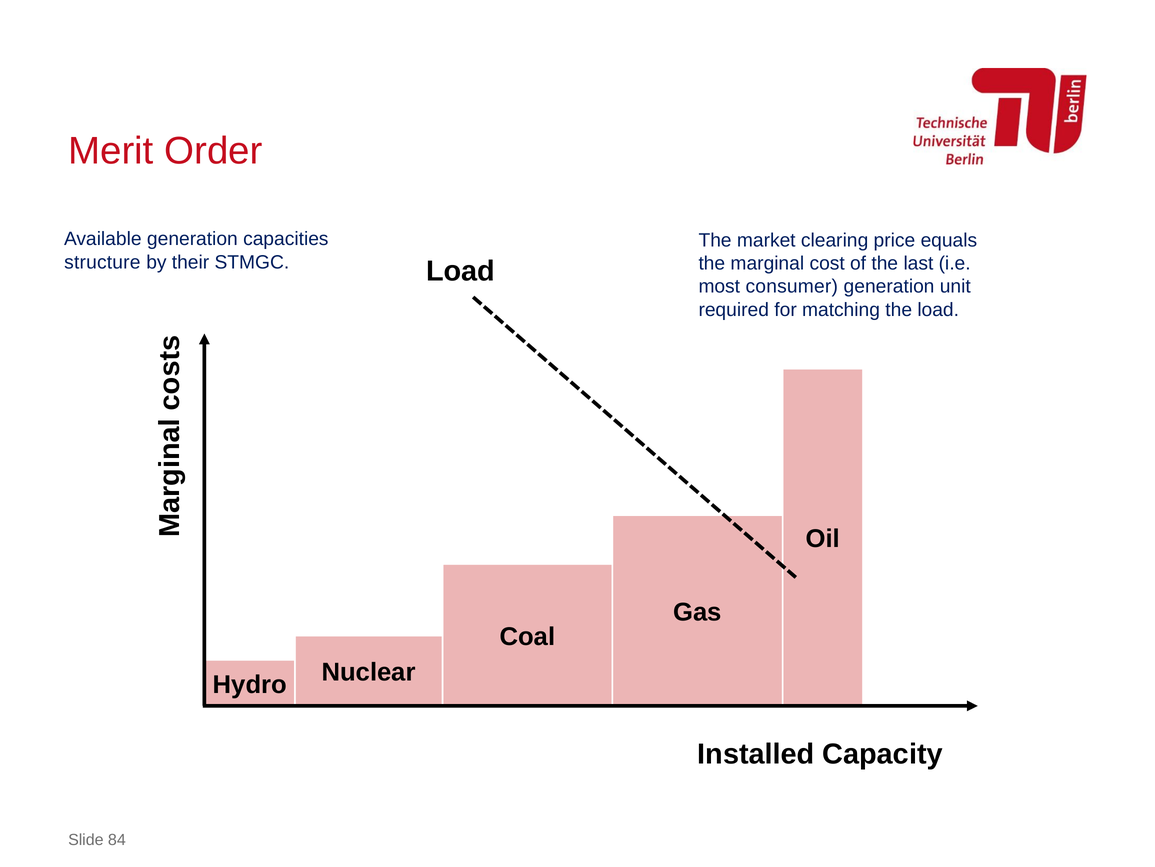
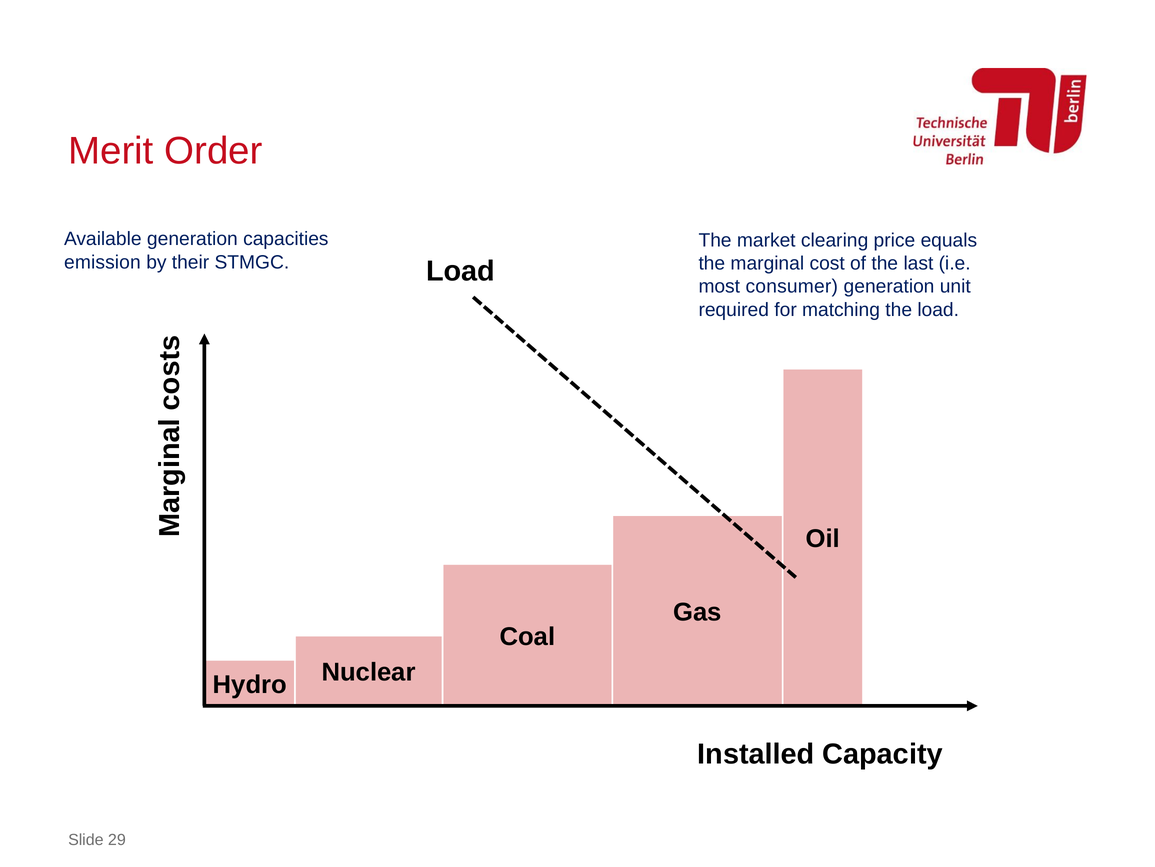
structure: structure -> emission
84: 84 -> 29
